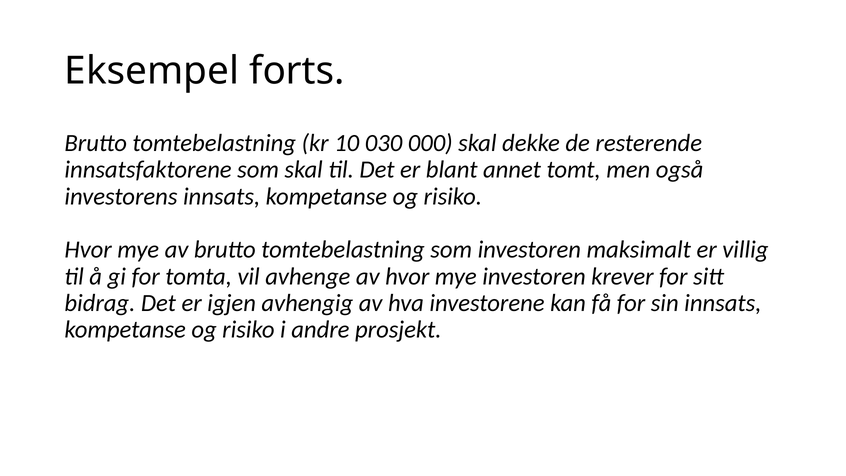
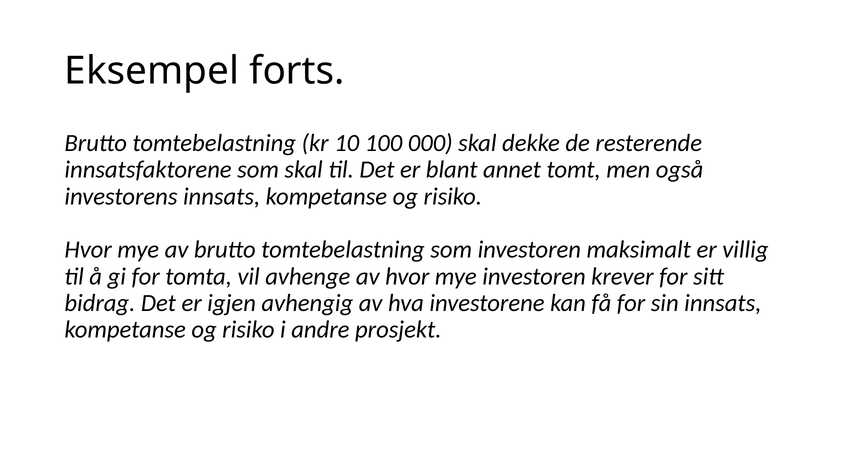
030: 030 -> 100
